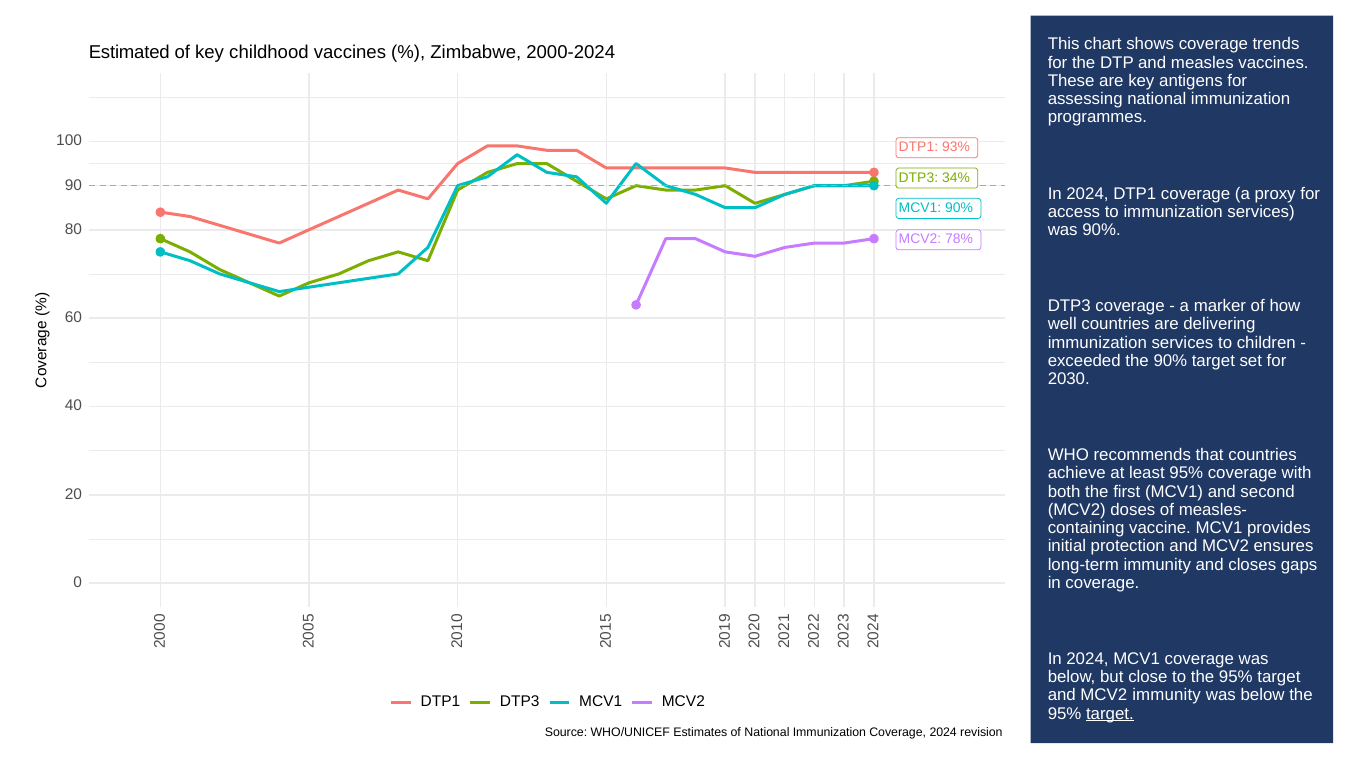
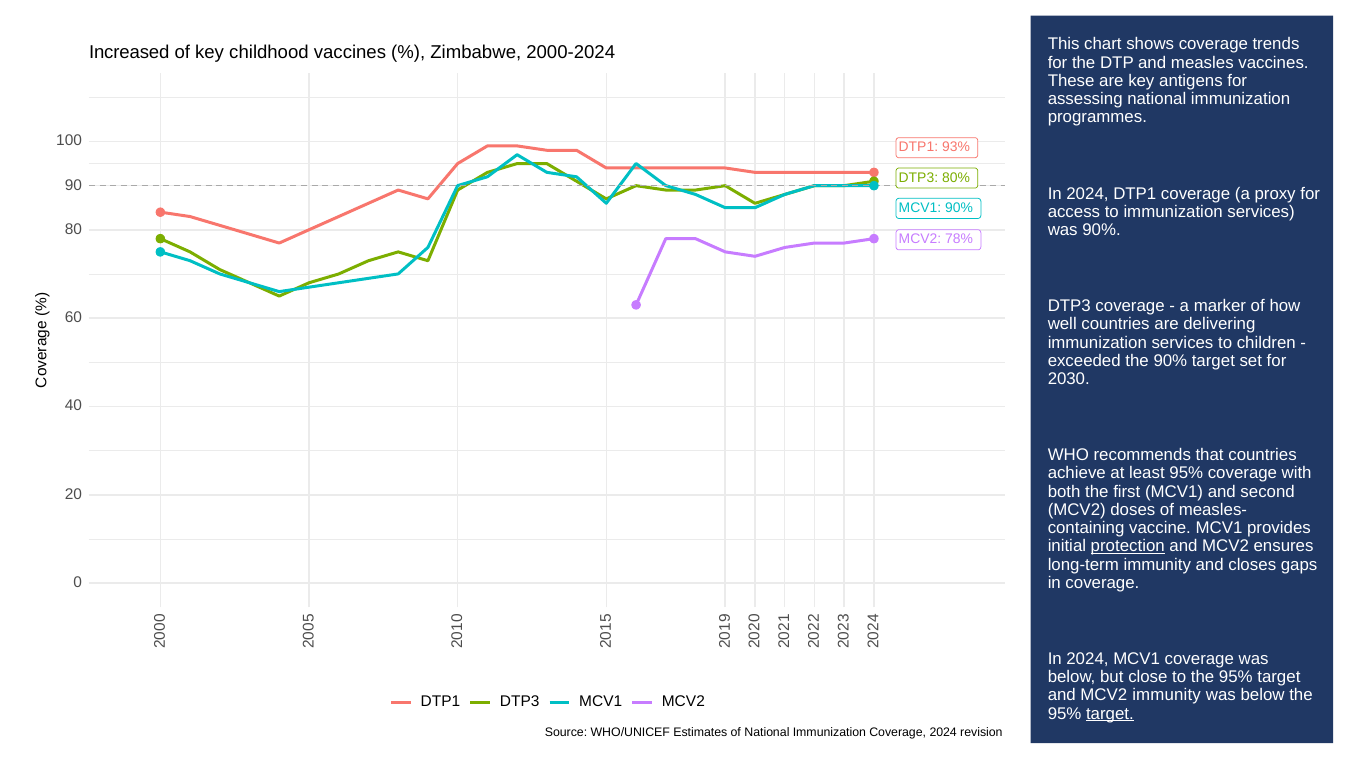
Estimated at (129, 52): Estimated -> Increased
34%: 34% -> 80%
protection underline: none -> present
